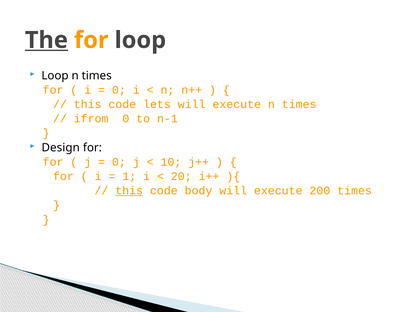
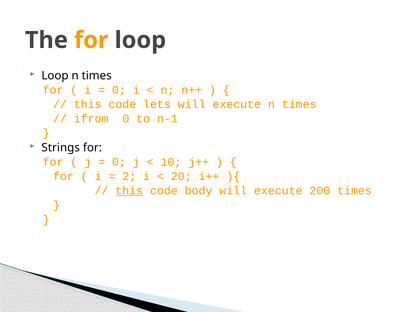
The underline: present -> none
Design: Design -> Strings
1: 1 -> 2
